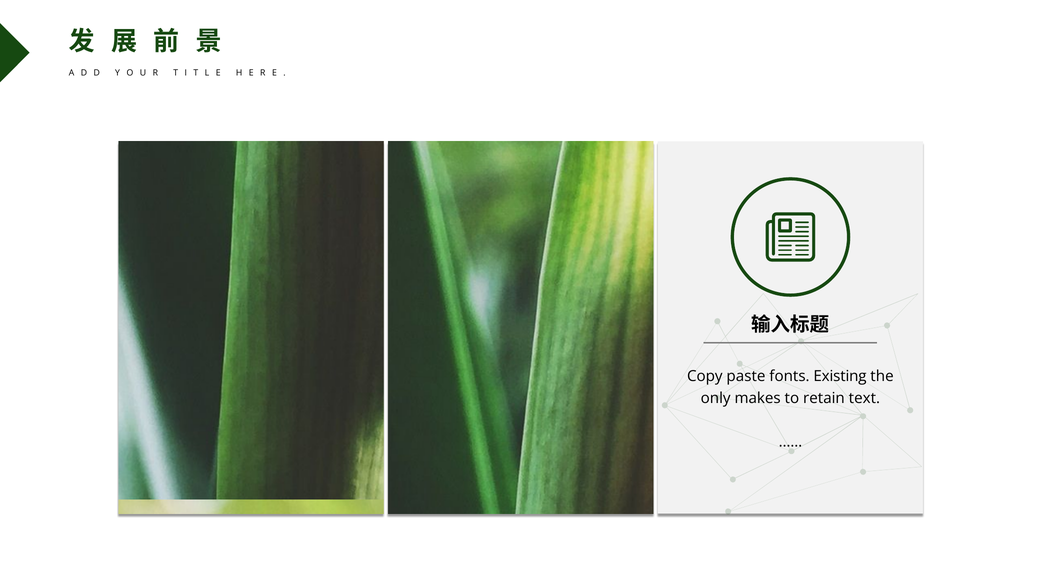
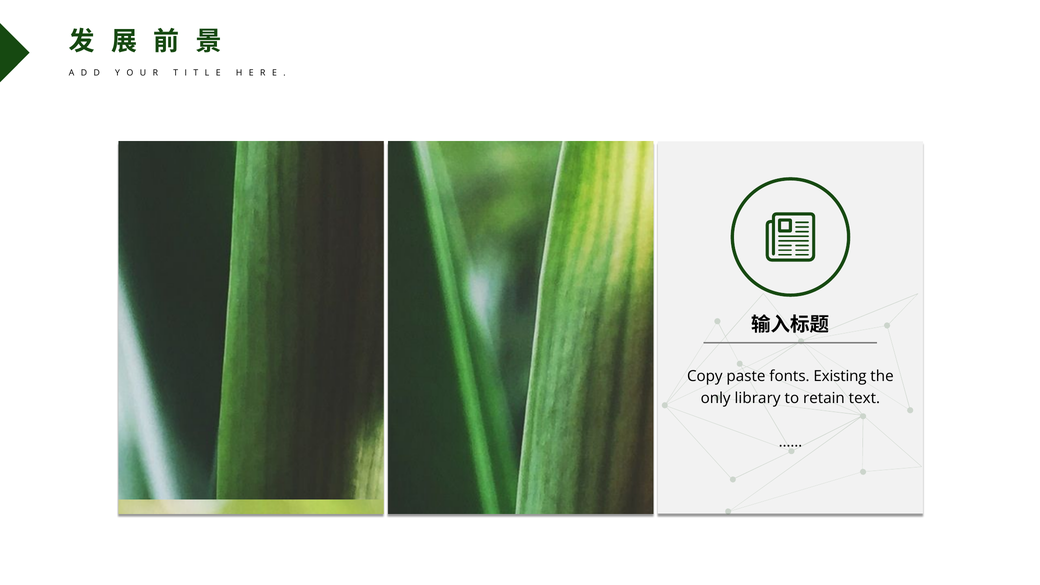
makes: makes -> library
